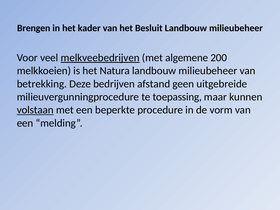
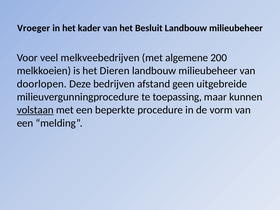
Brengen: Brengen -> Vroeger
melkveebedrijven underline: present -> none
Natura: Natura -> Dieren
betrekking: betrekking -> doorlopen
